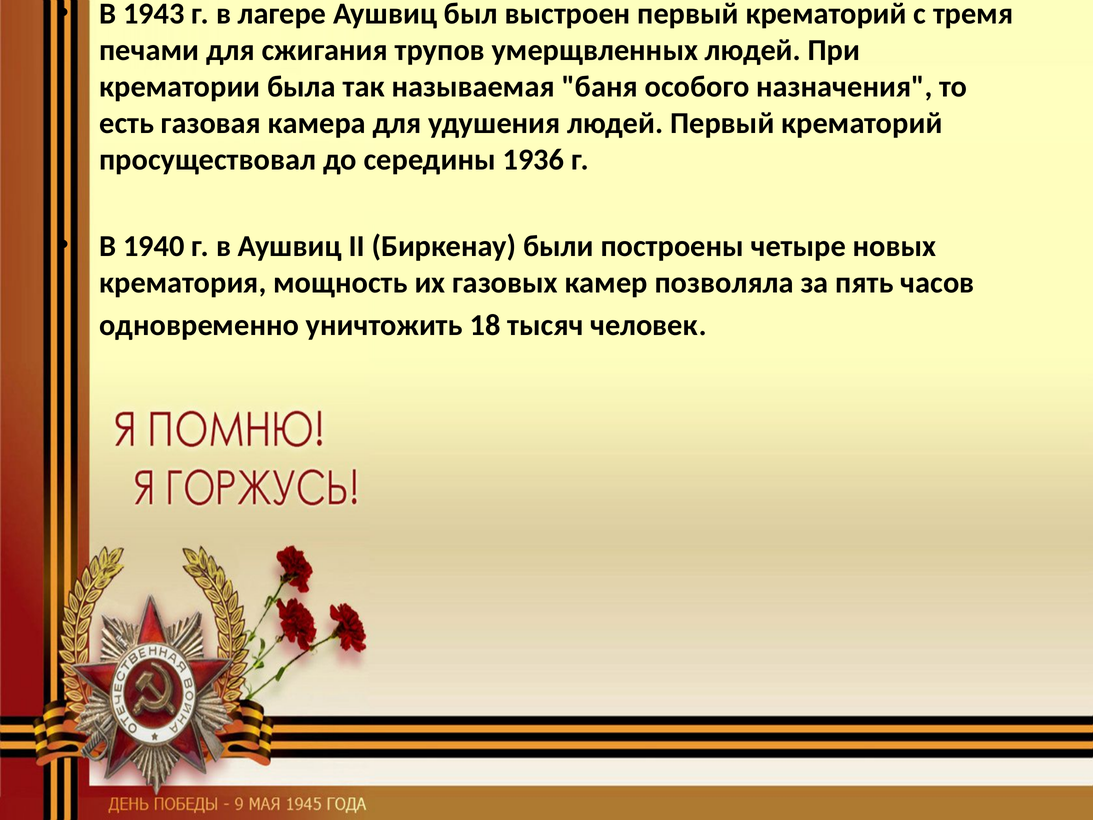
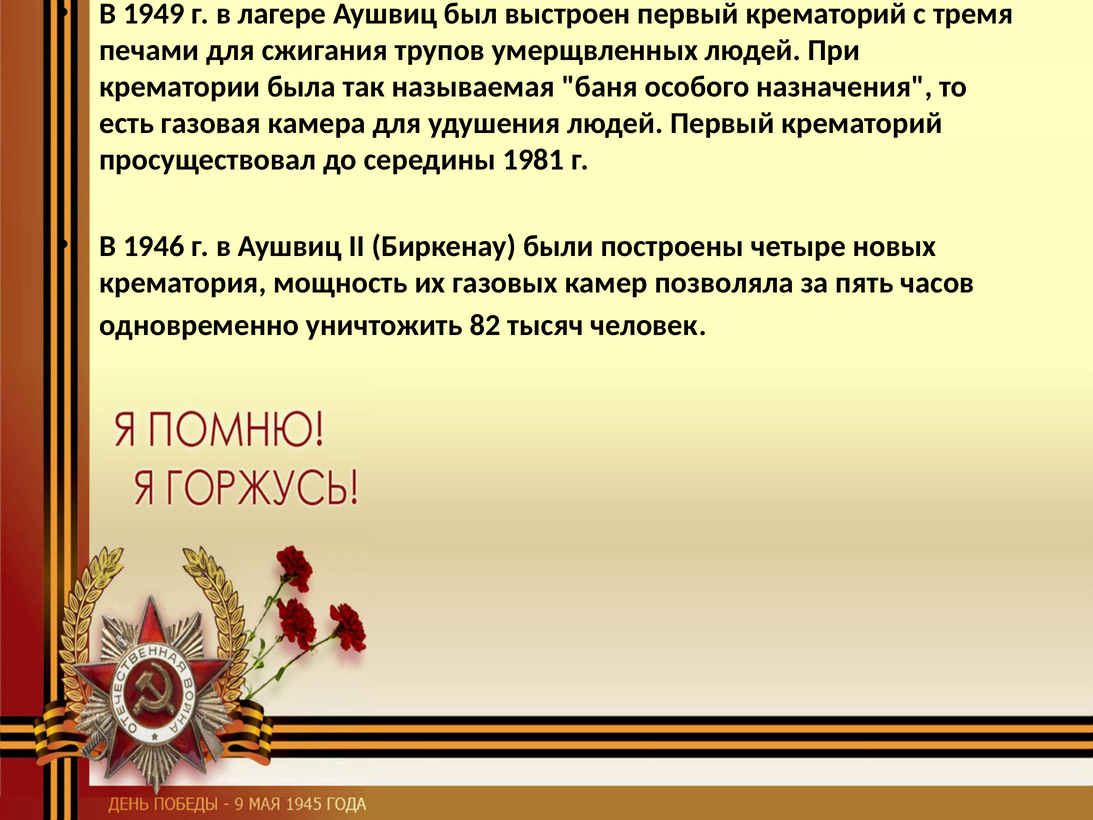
1943: 1943 -> 1949
1936: 1936 -> 1981
1940: 1940 -> 1946
18: 18 -> 82
